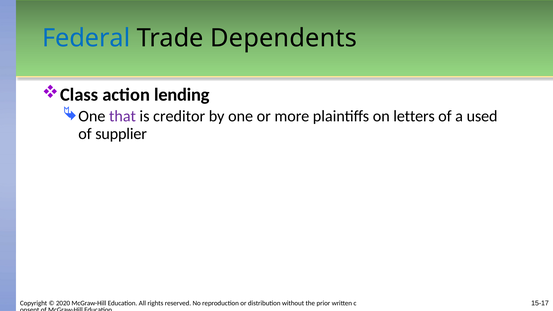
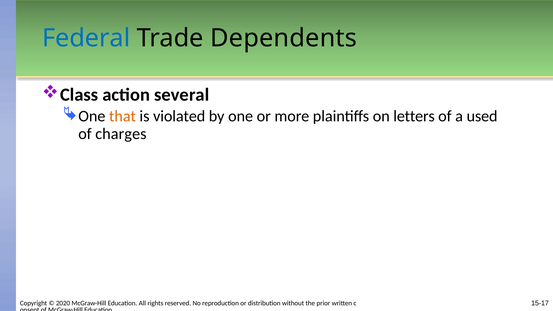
lending: lending -> several
that colour: purple -> orange
creditor: creditor -> violated
supplier: supplier -> charges
